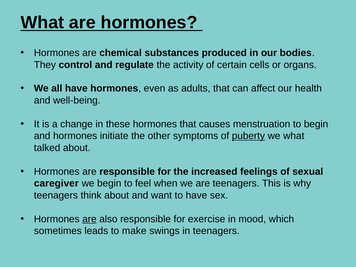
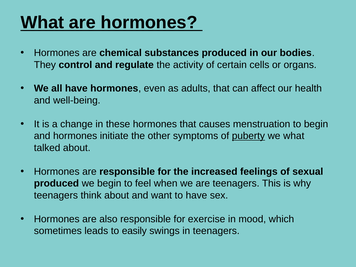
caregiver at (56, 183): caregiver -> produced
are at (89, 219) underline: present -> none
make: make -> easily
